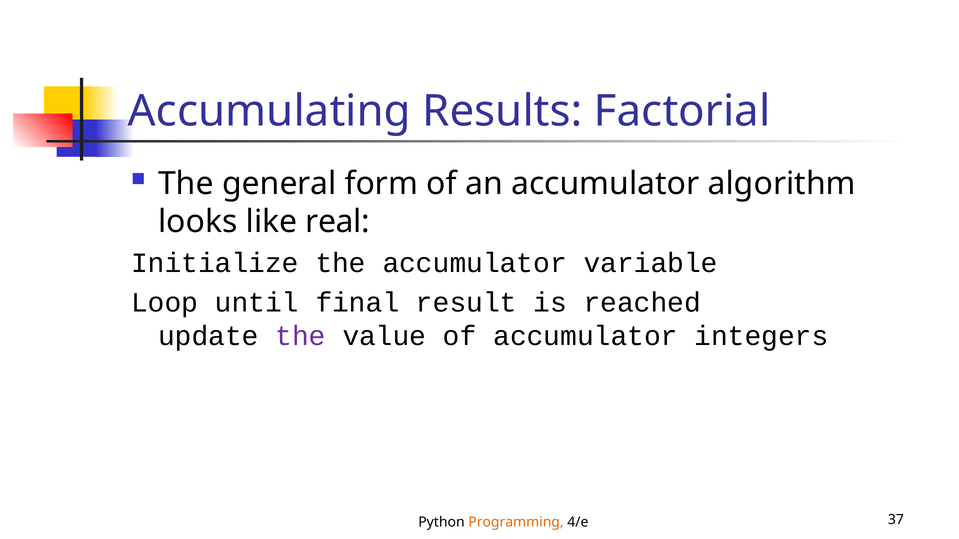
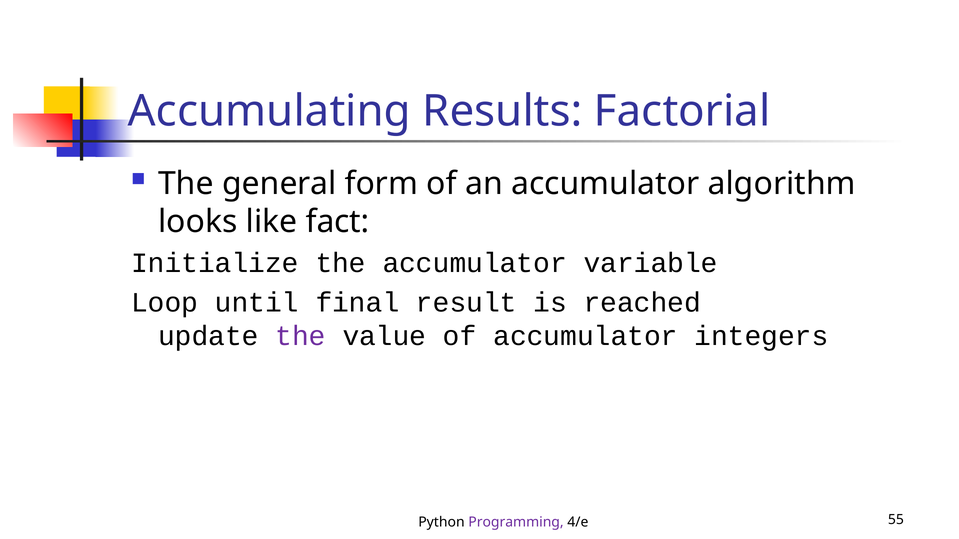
real: real -> fact
Programming colour: orange -> purple
37: 37 -> 55
